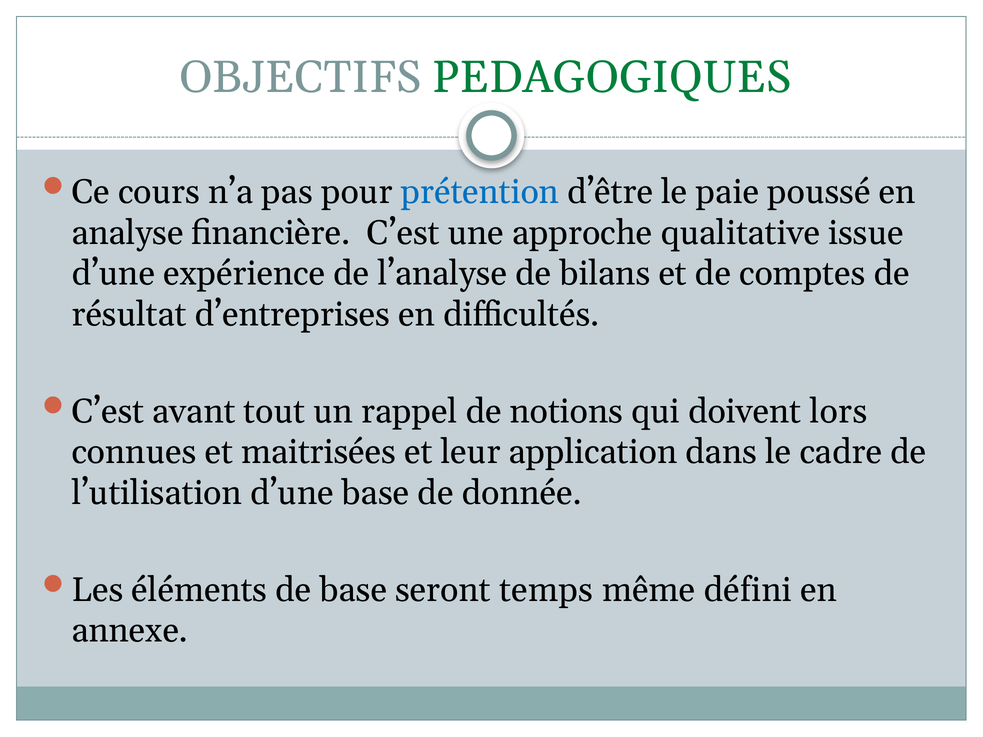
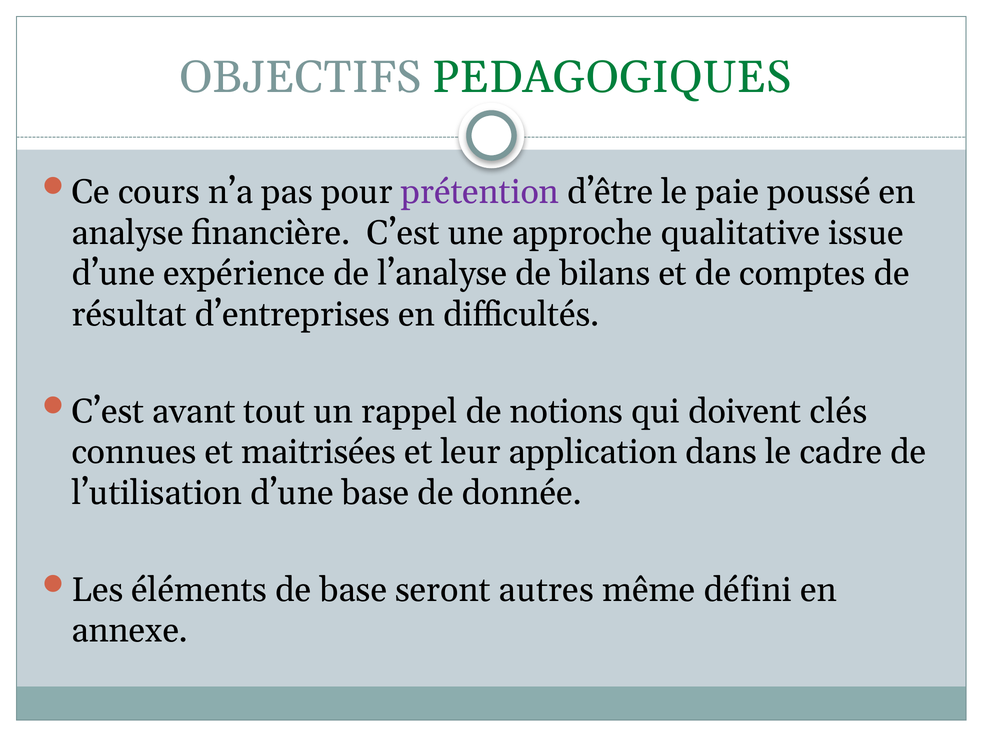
prétention colour: blue -> purple
lors: lors -> clés
temps: temps -> autres
